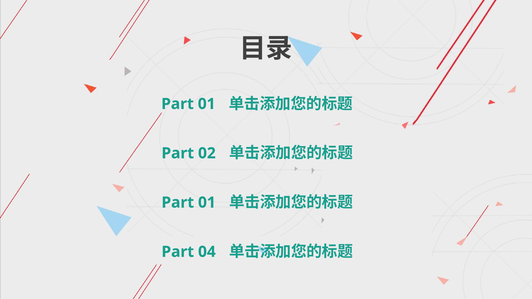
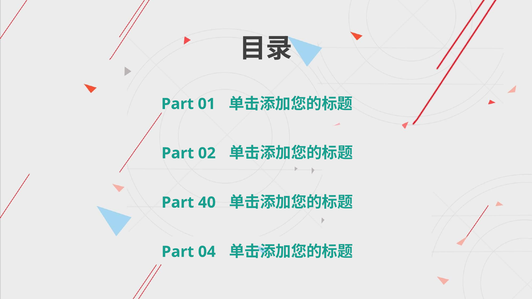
01 at (207, 203): 01 -> 40
